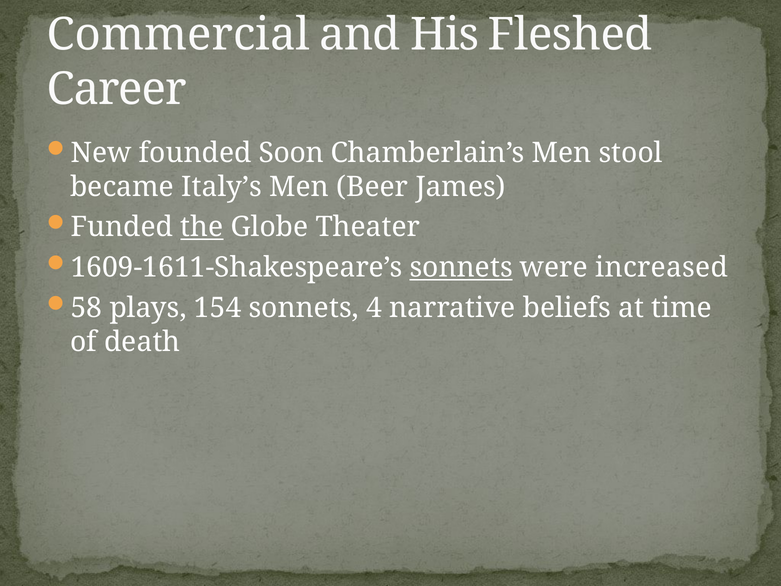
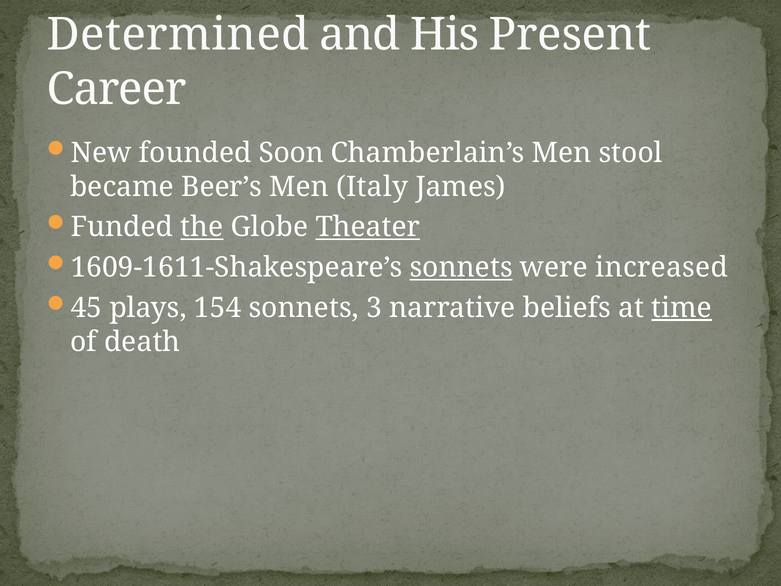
Commercial: Commercial -> Determined
Fleshed: Fleshed -> Present
Italy’s: Italy’s -> Beer’s
Beer: Beer -> Italy
Theater underline: none -> present
58: 58 -> 45
4: 4 -> 3
time underline: none -> present
